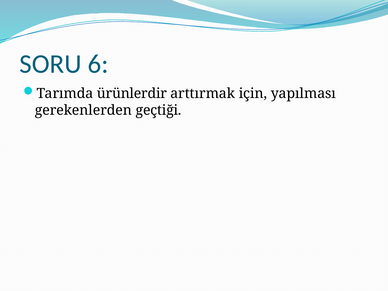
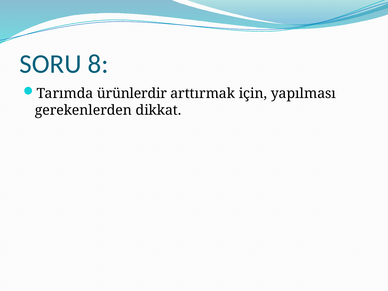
6: 6 -> 8
geçtiği: geçtiği -> dikkat
